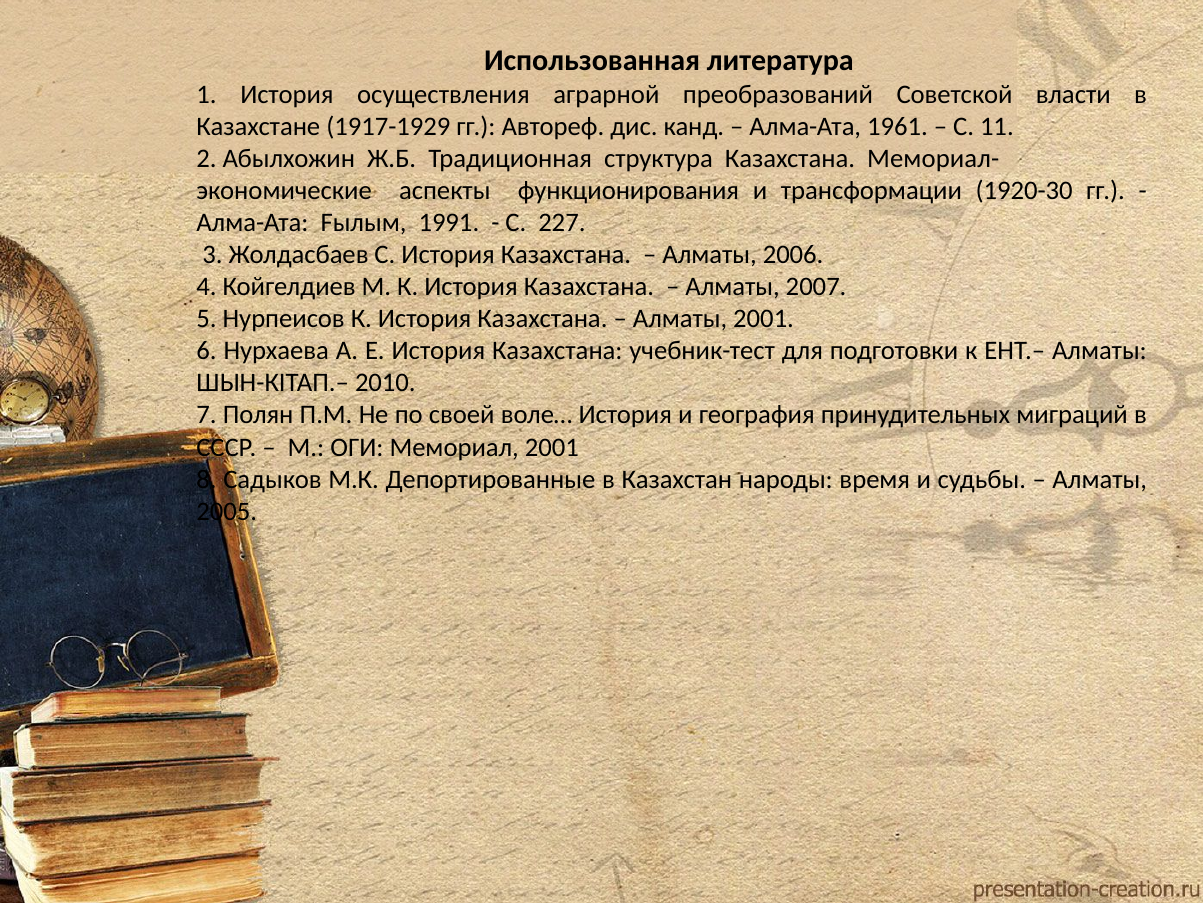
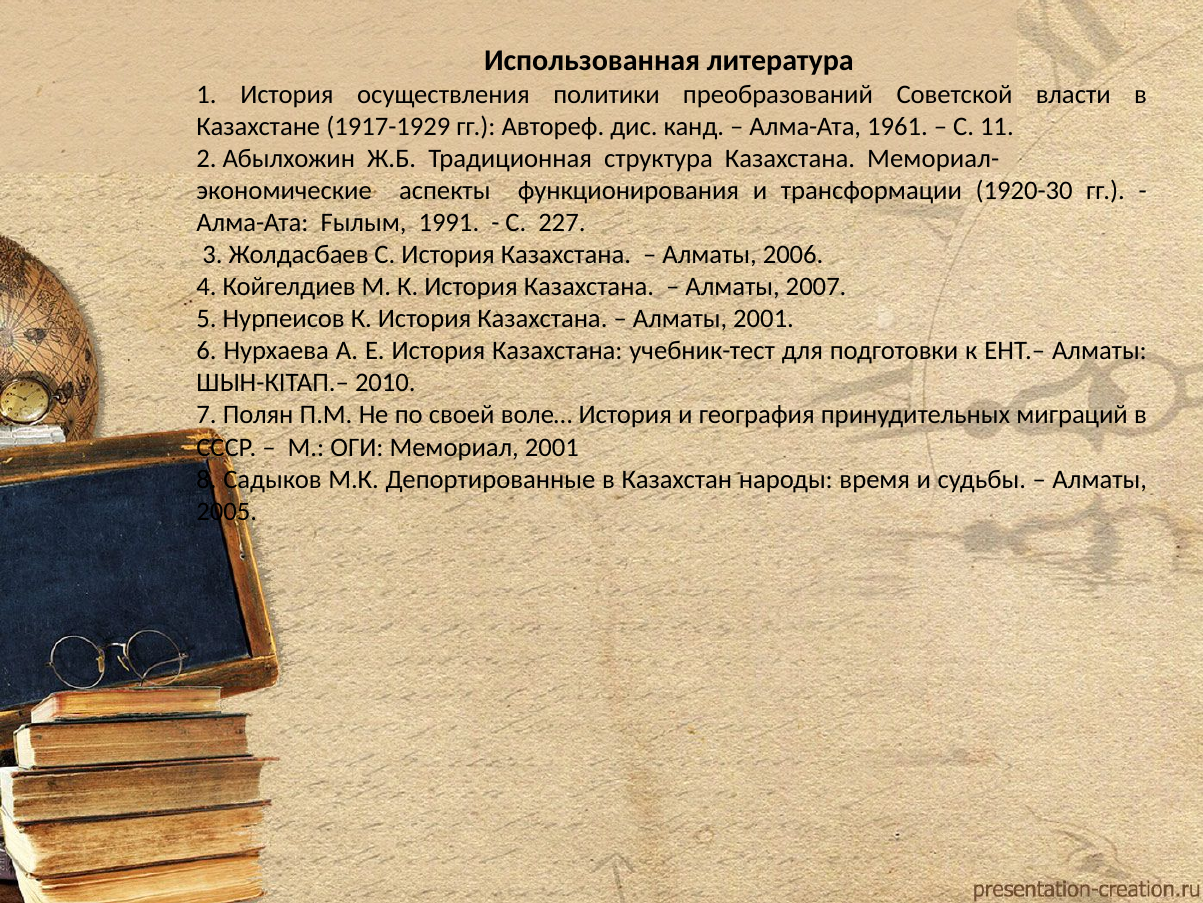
аграрной: аграрной -> политики
